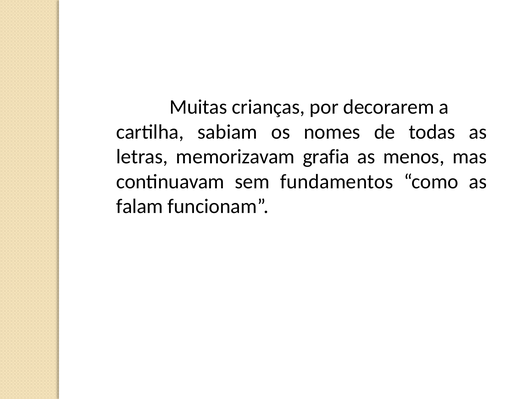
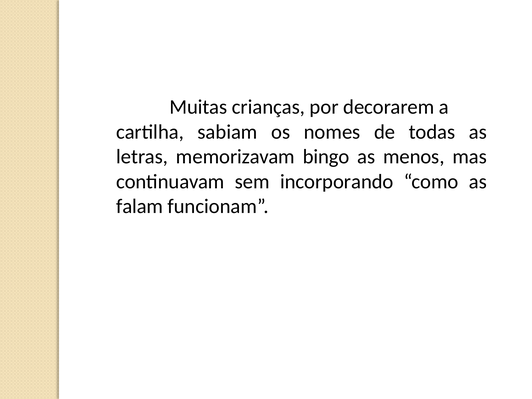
grafia: grafia -> bingo
fundamentos: fundamentos -> incorporando
